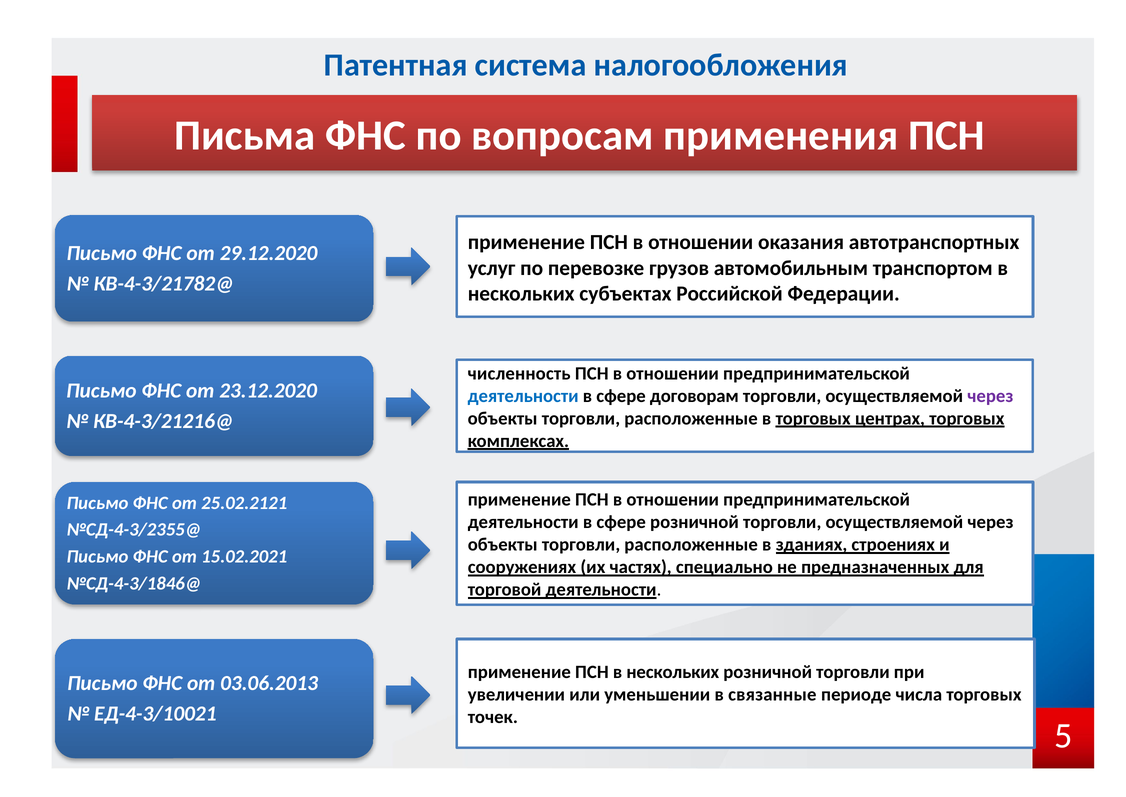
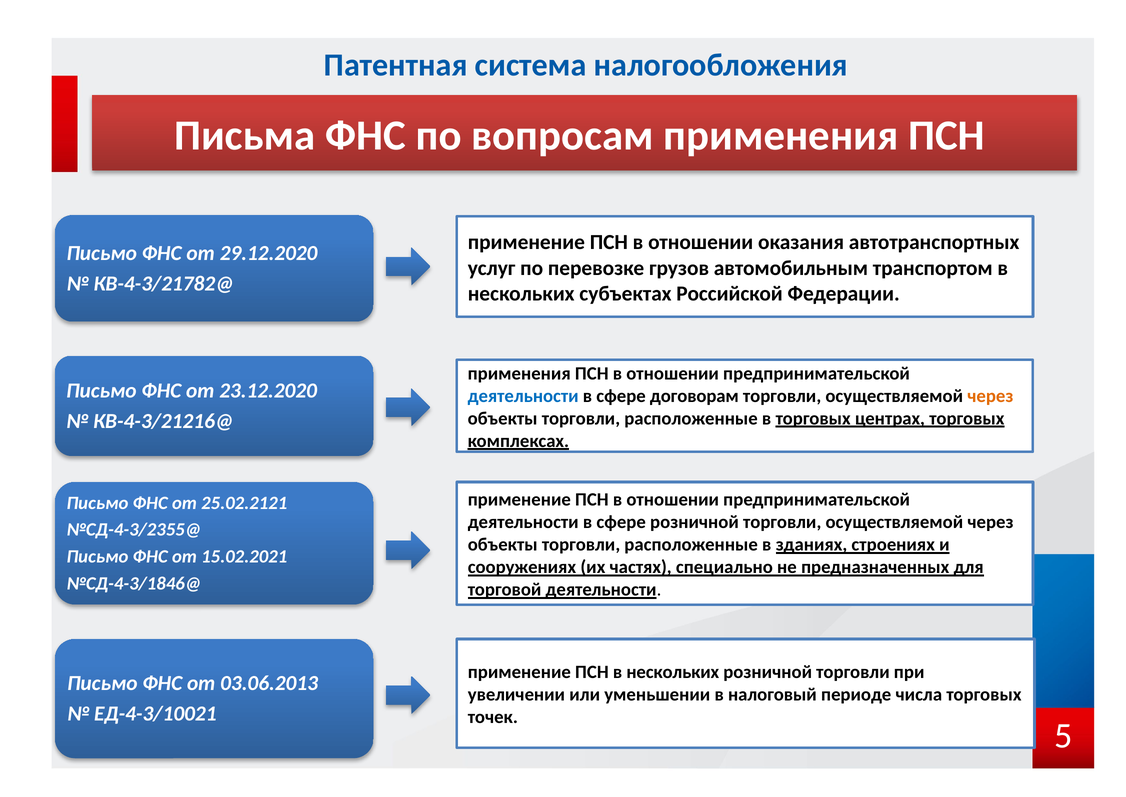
численность at (519, 373): численность -> применения
через at (990, 396) colour: purple -> orange
связанные: связанные -> налоговый
